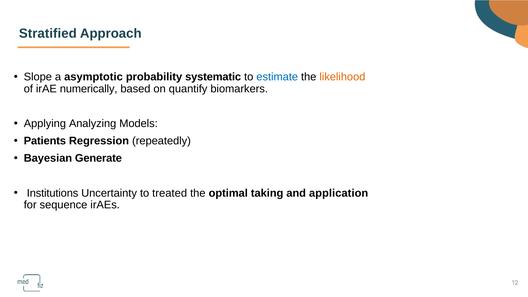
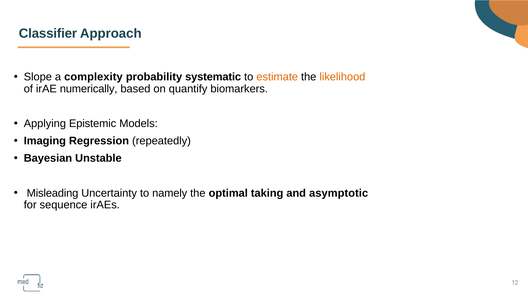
Stratified: Stratified -> Classifier
asymptotic: asymptotic -> complexity
estimate colour: blue -> orange
Analyzing: Analyzing -> Epistemic
Patients: Patients -> Imaging
Generate: Generate -> Unstable
Institutions: Institutions -> Misleading
treated: treated -> namely
application: application -> asymptotic
